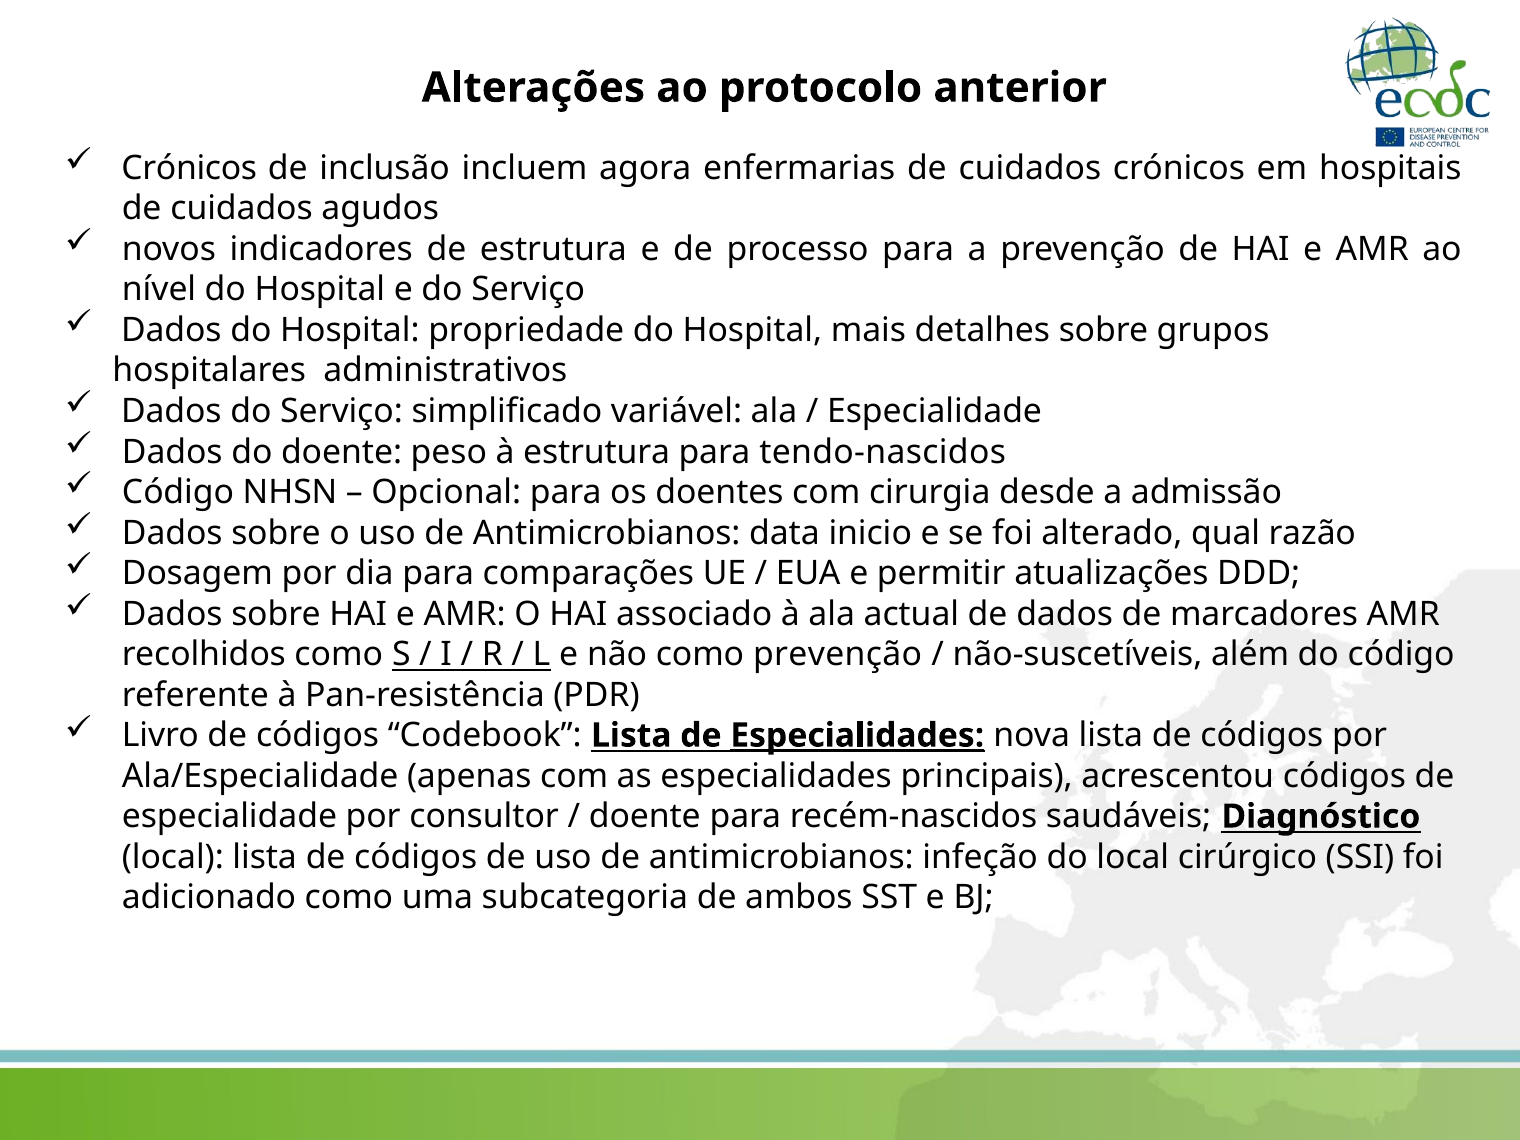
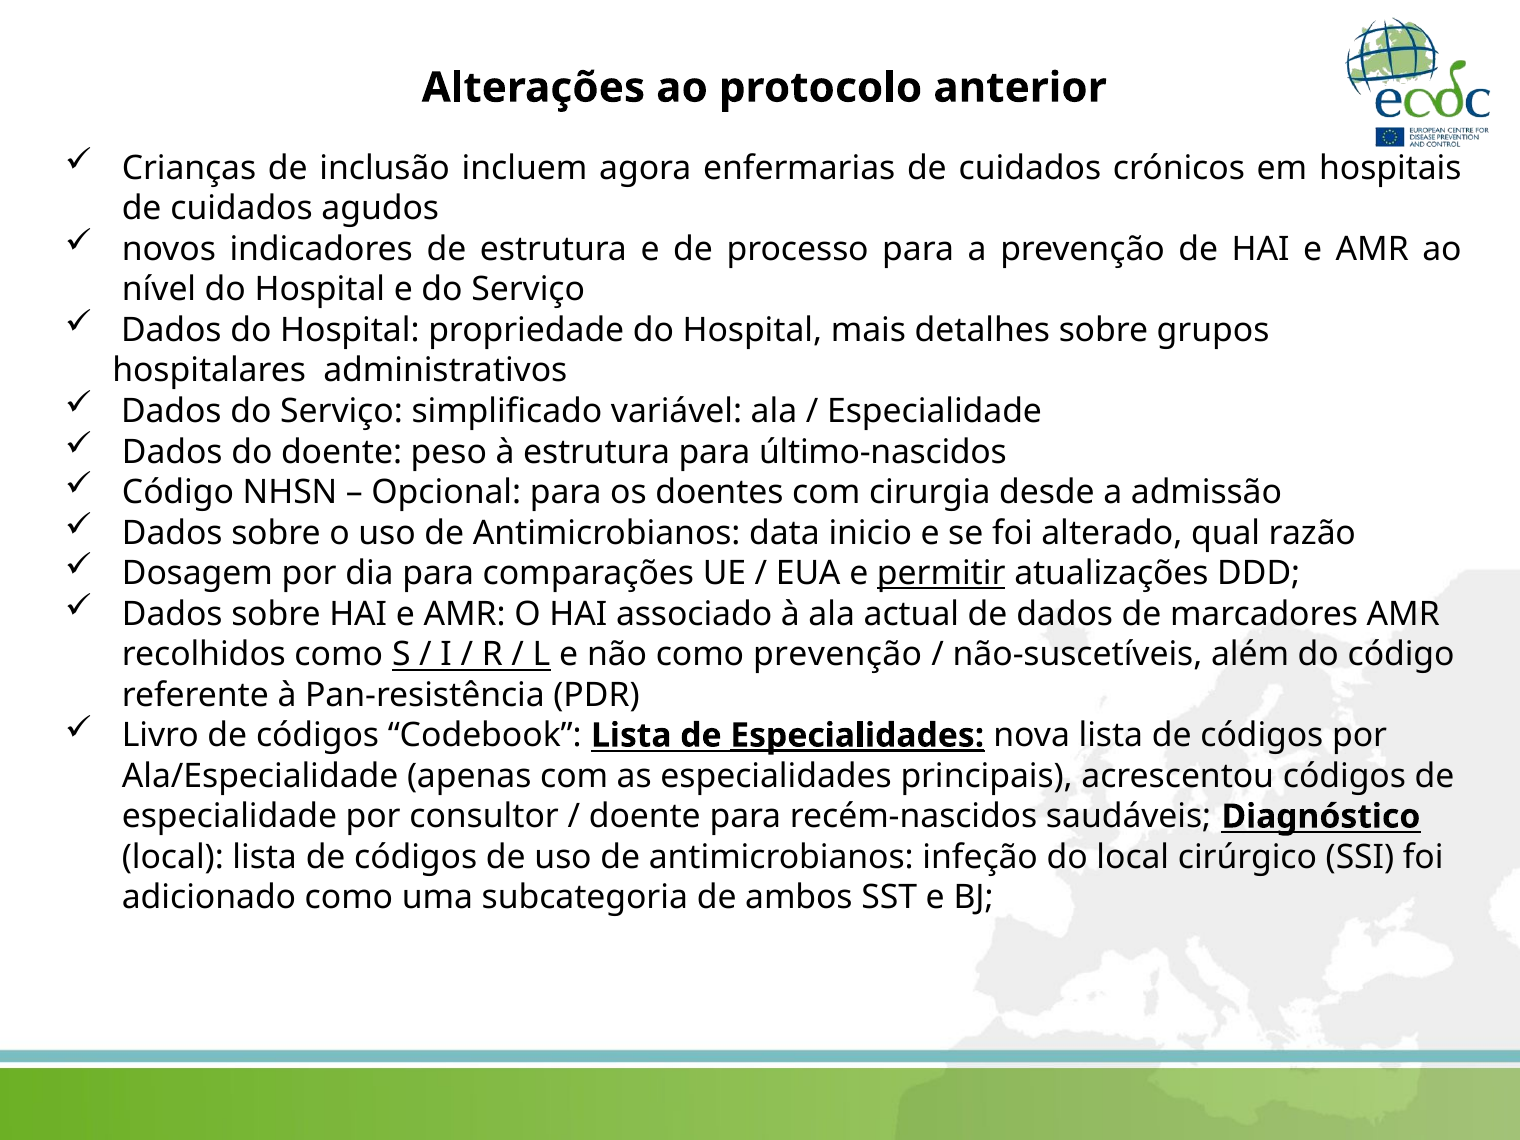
Crónicos at (189, 168): Crónicos -> Crianças
tendo-nascidos: tendo-nascidos -> último-nascidos
permitir underline: none -> present
